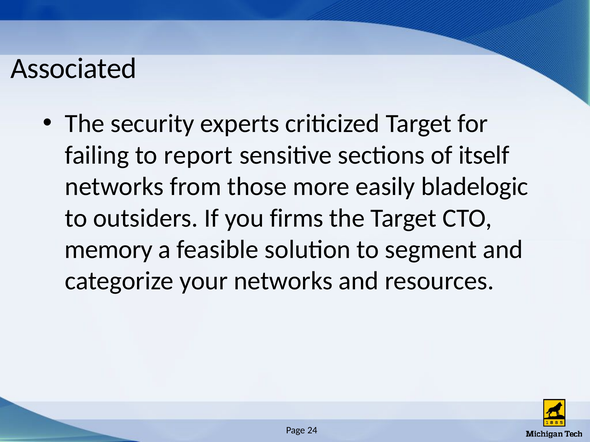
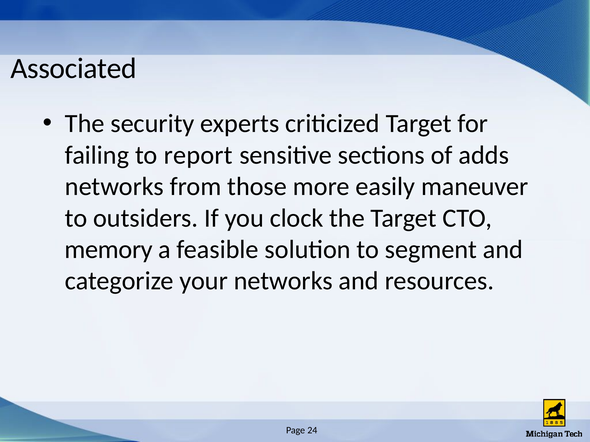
itself: itself -> adds
bladelogic: bladelogic -> maneuver
firms: firms -> clock
